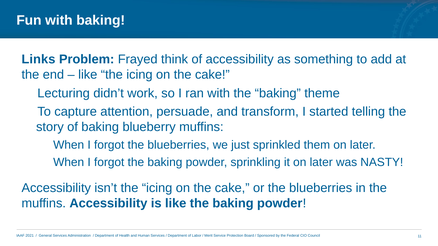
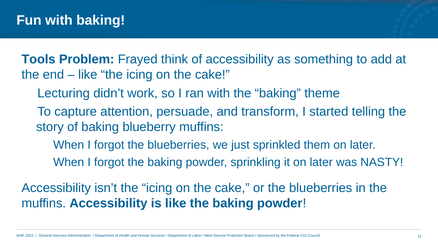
Links: Links -> Tools
